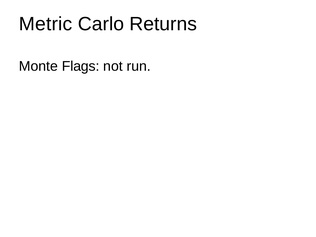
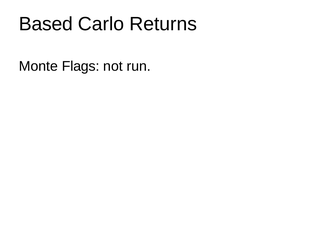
Metric: Metric -> Based
